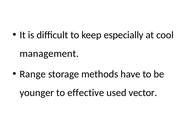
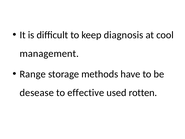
especially: especially -> diagnosis
younger: younger -> desease
vector: vector -> rotten
